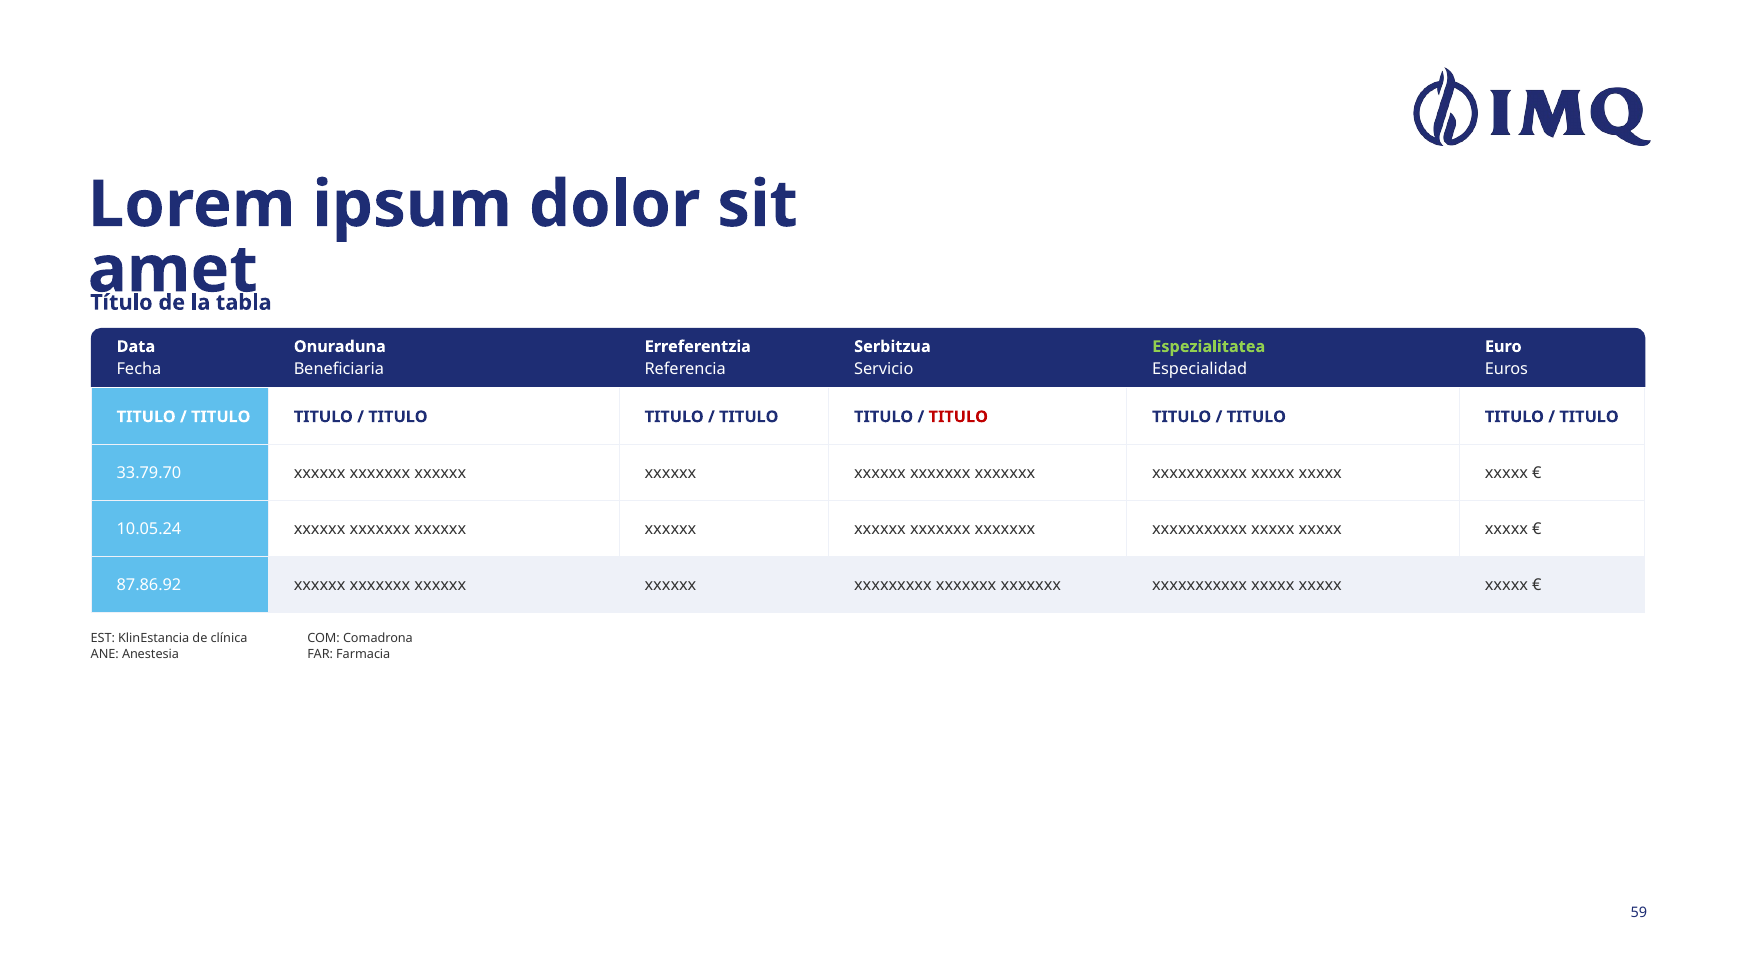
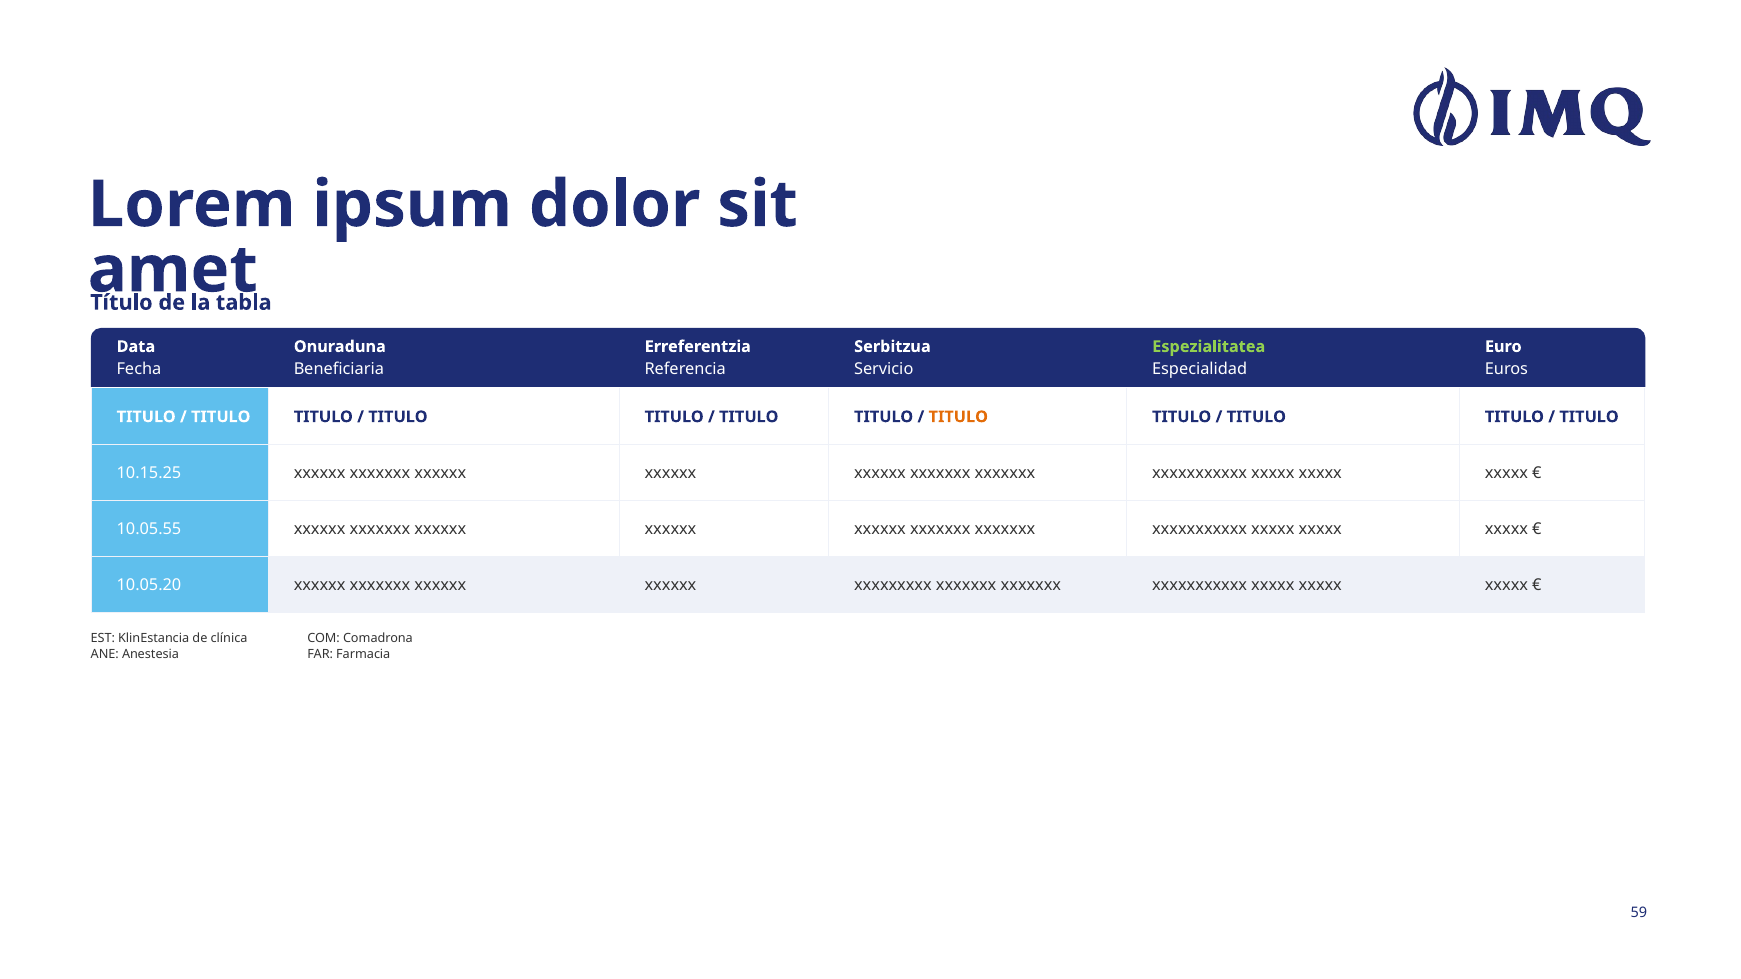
TITULO at (958, 417) colour: red -> orange
33.79.70: 33.79.70 -> 10.15.25
10.05.24: 10.05.24 -> 10.05.55
87.86.92: 87.86.92 -> 10.05.20
